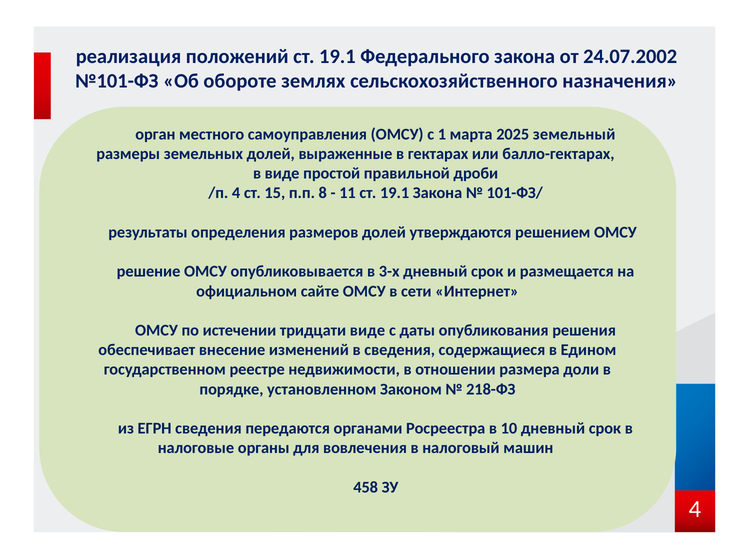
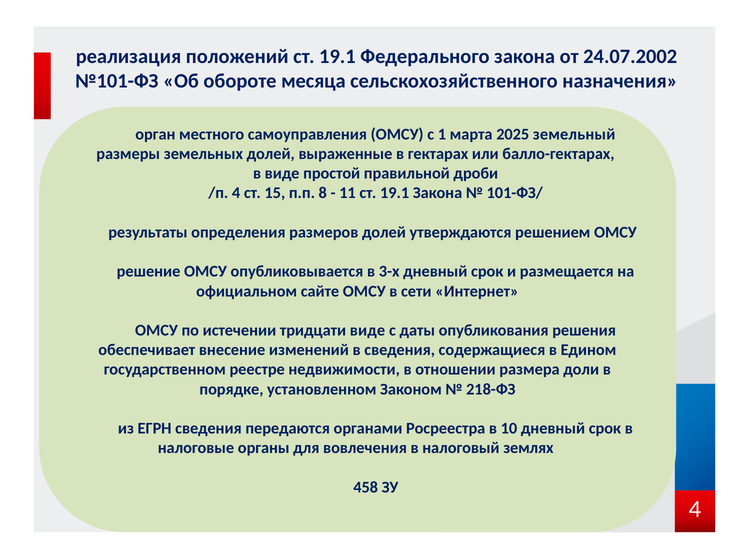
землях: землях -> месяца
машин: машин -> землях
